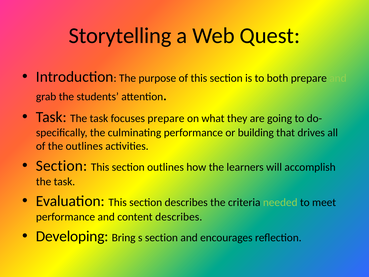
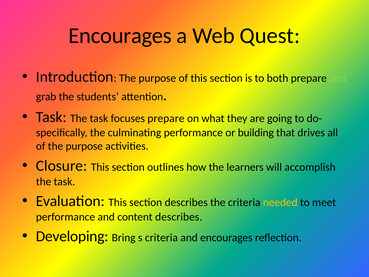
Storytelling at (120, 36): Storytelling -> Encourages
of the outlines: outlines -> purpose
Section at (62, 166): Section -> Closure
needed colour: light green -> yellow
s section: section -> criteria
